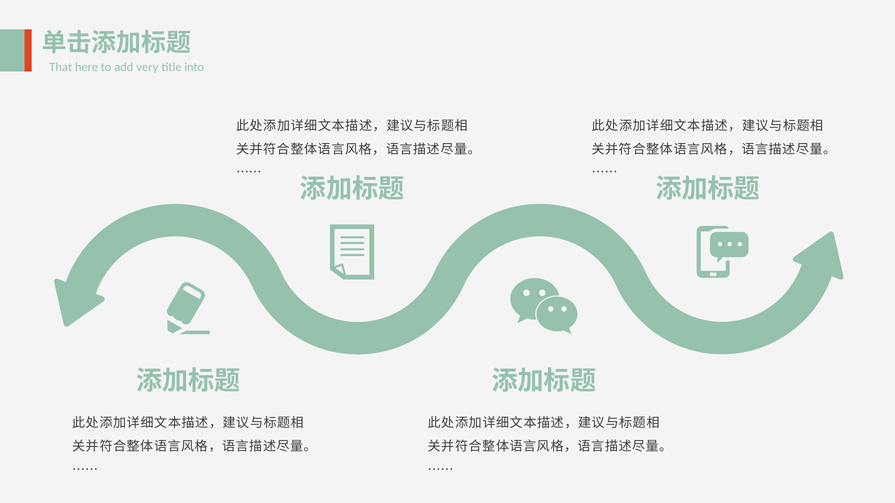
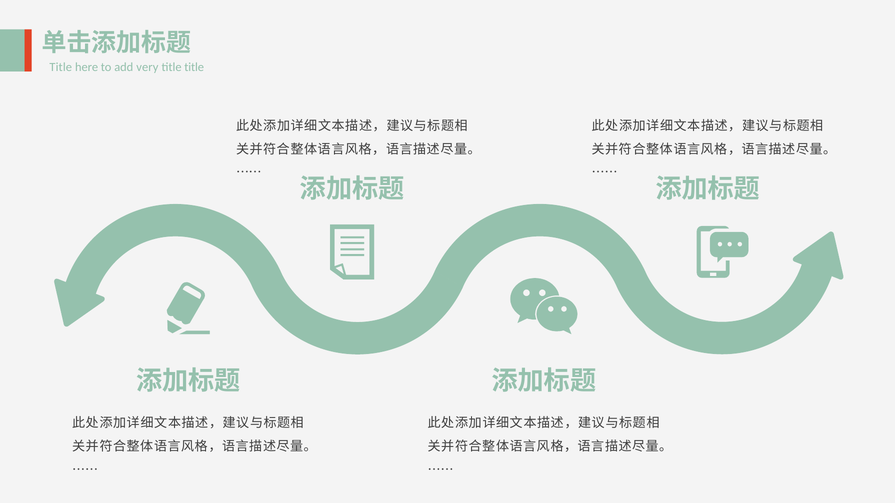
That at (61, 67): That -> Title
title into: into -> title
